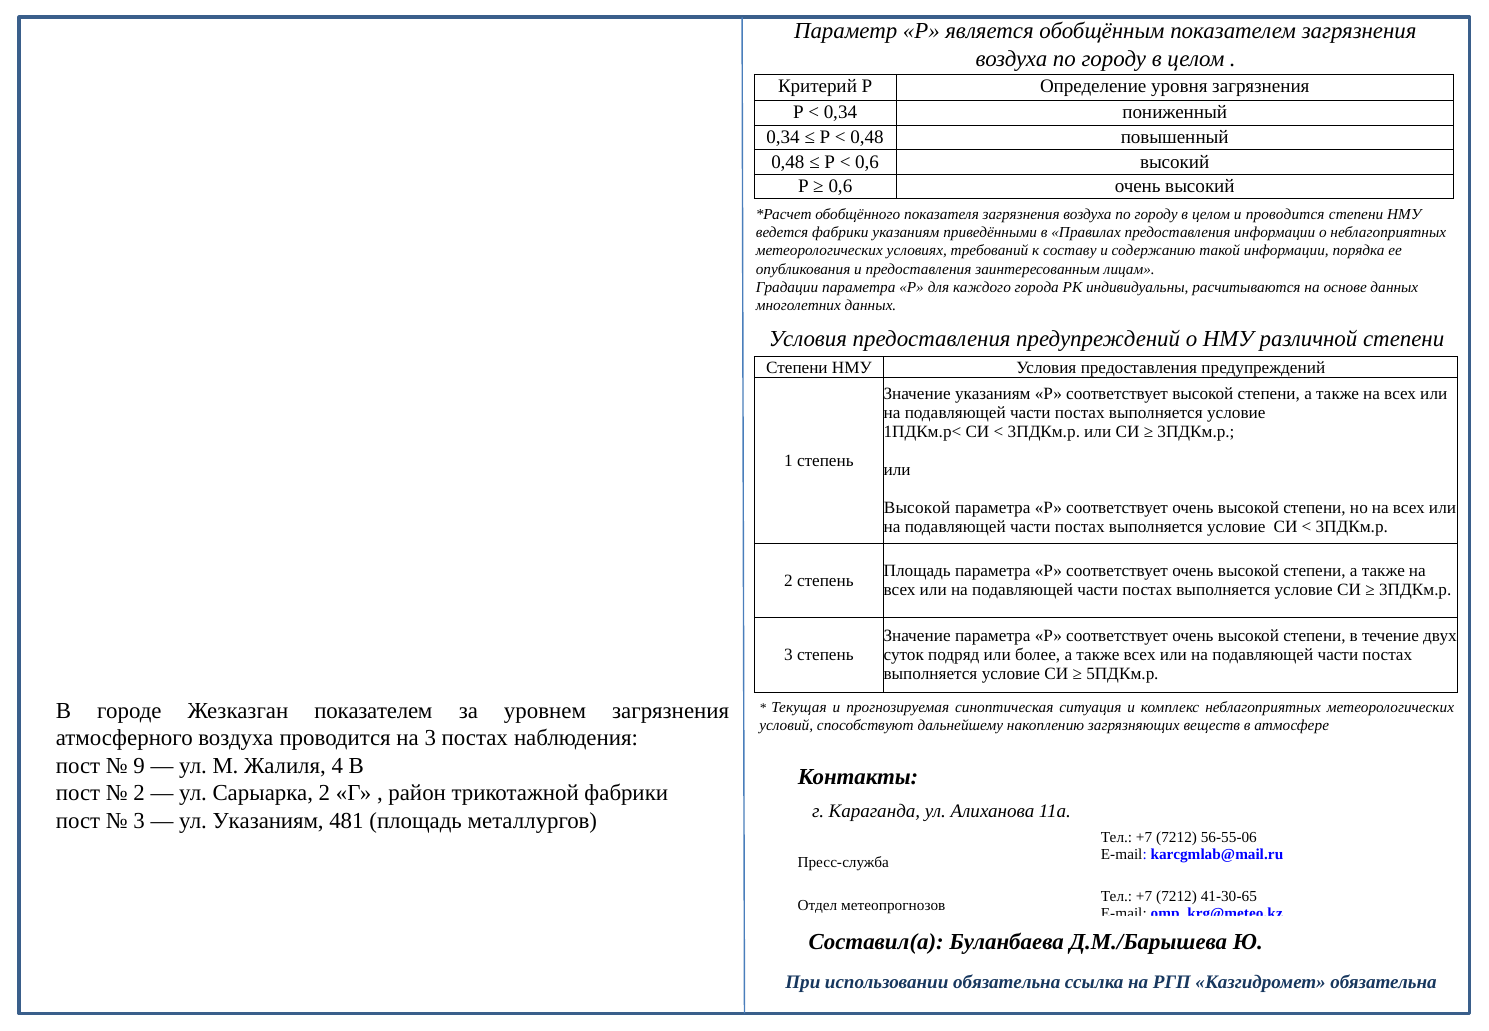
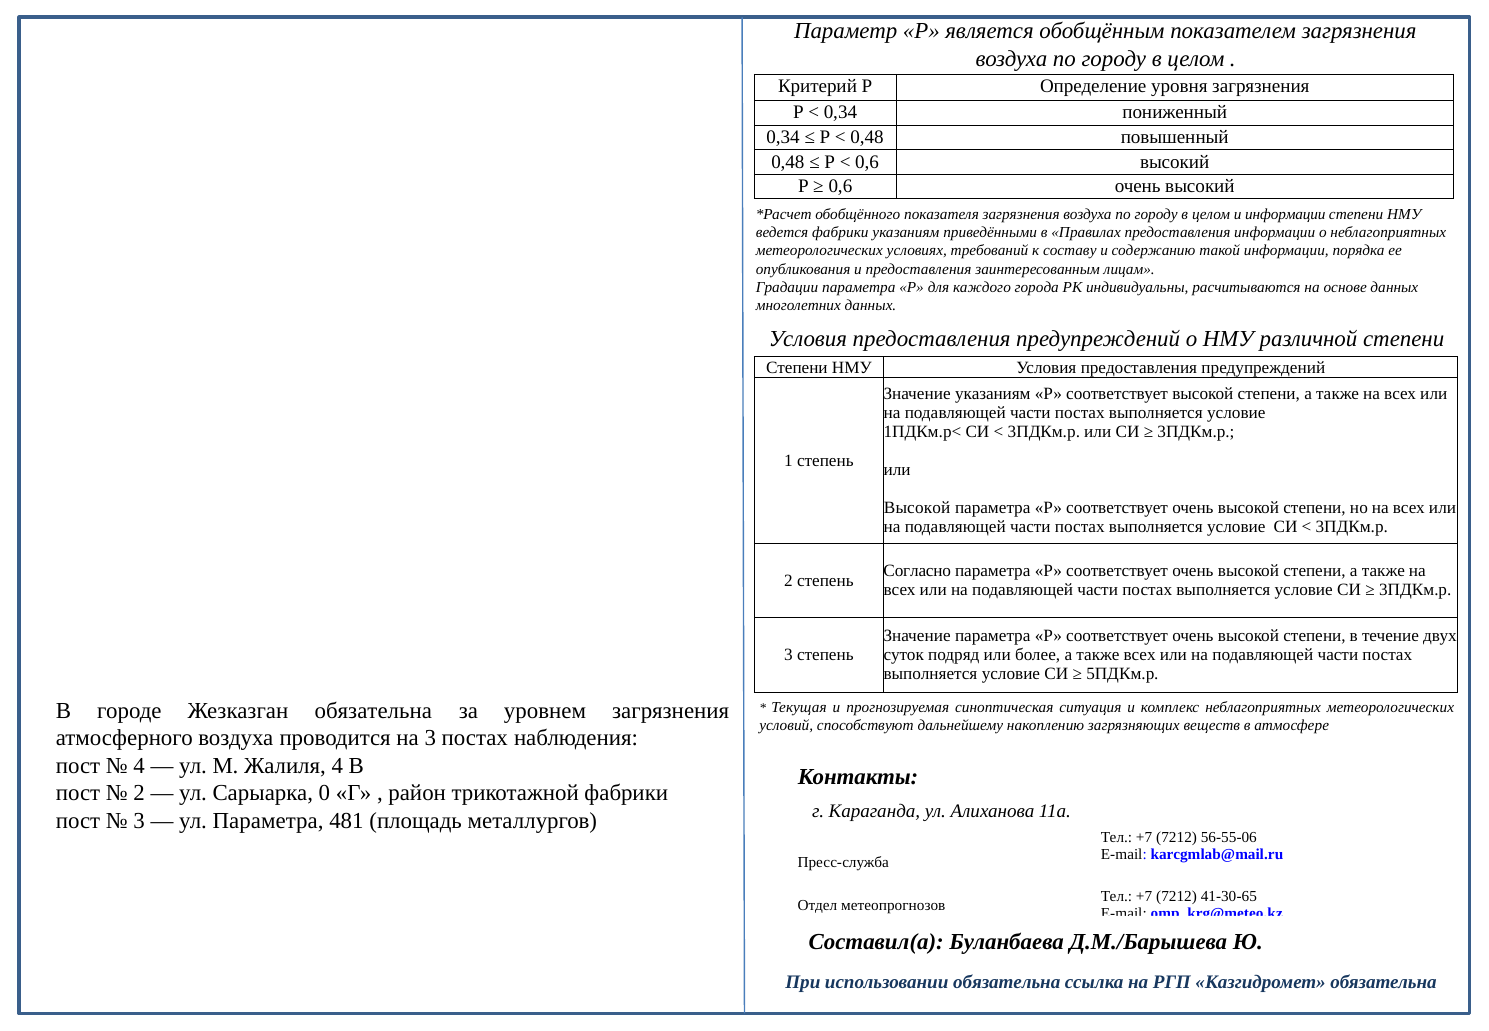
и проводится: проводится -> информации
Площадь at (917, 571): Площадь -> Согласно
Жезказган показателем: показателем -> обязательна
9 at (139, 766): 9 -> 4
Сарыарка 2: 2 -> 0
ул Указаниям: Указаниям -> Параметра
